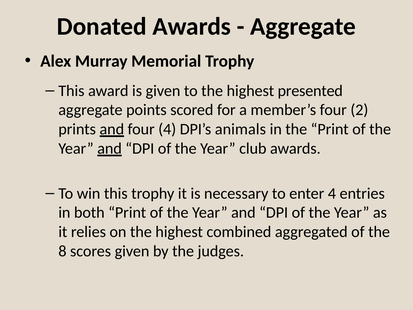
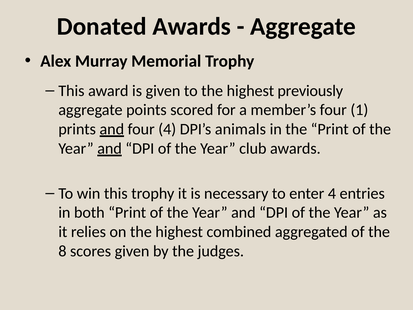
presented: presented -> previously
2: 2 -> 1
